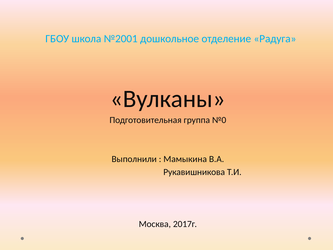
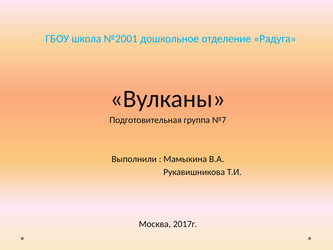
№0: №0 -> №7
